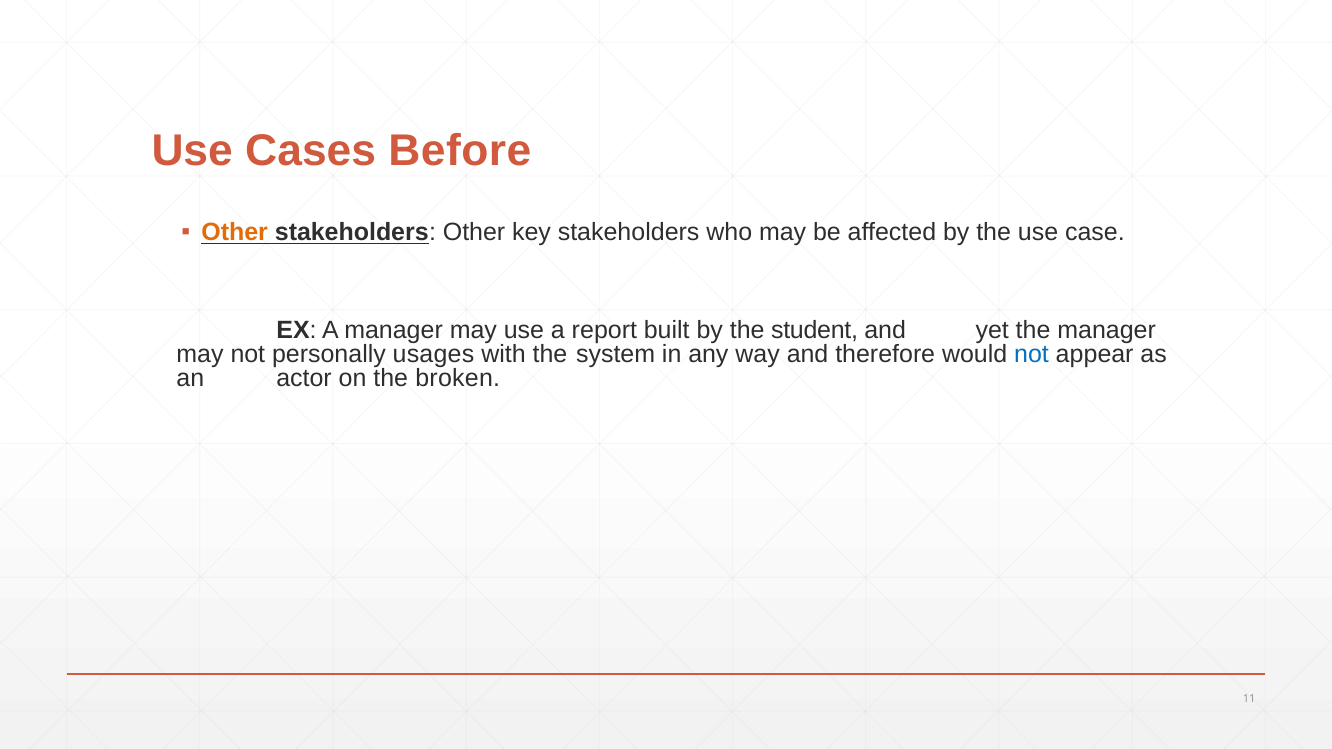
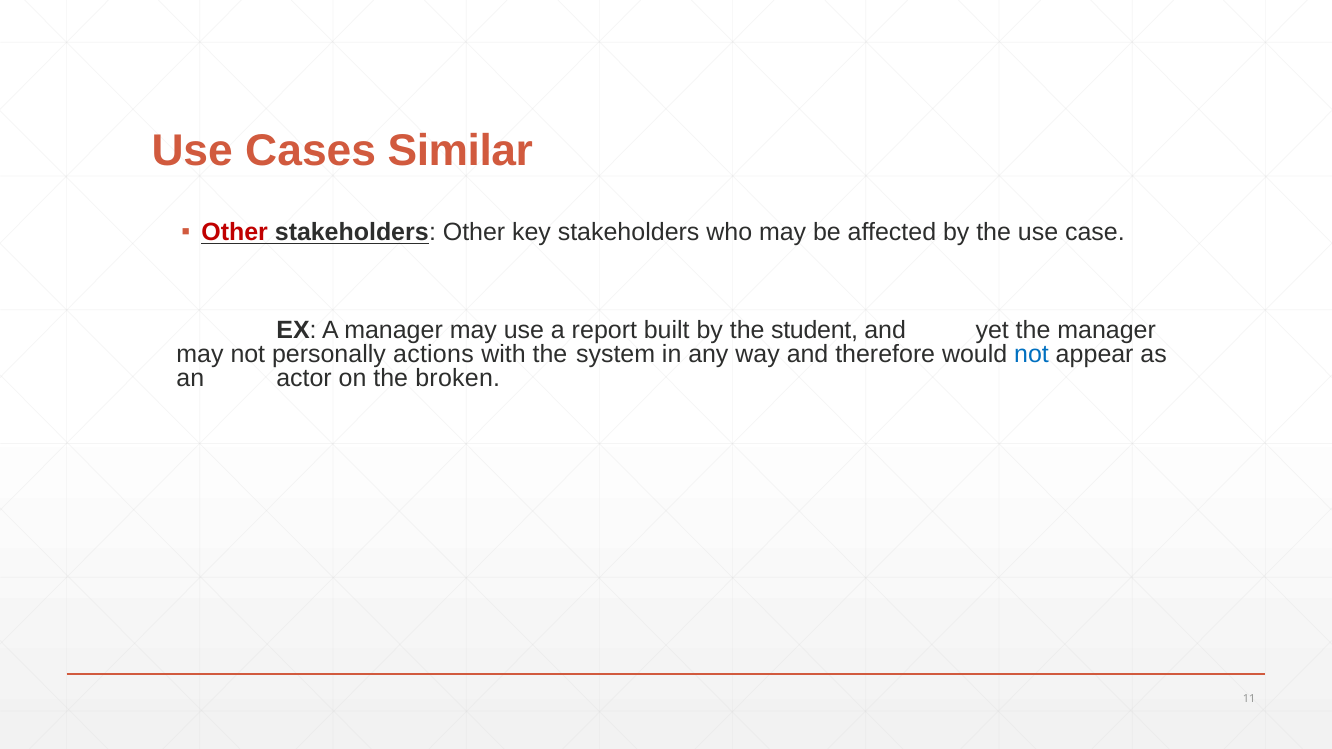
Before: Before -> Similar
Other at (235, 232) colour: orange -> red
usages: usages -> actions
